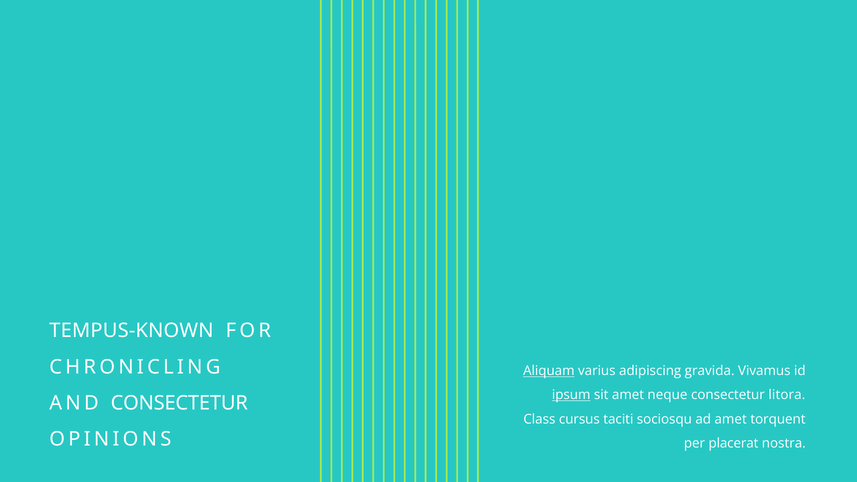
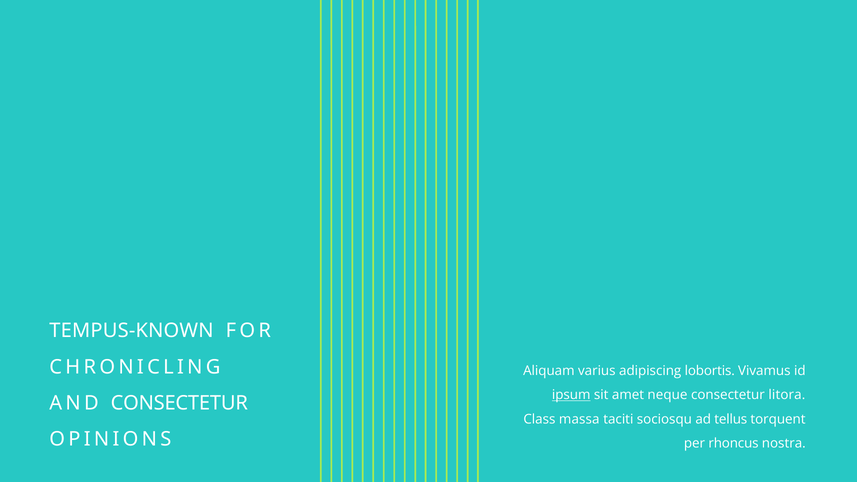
Aliquam underline: present -> none
gravida: gravida -> lobortis
cursus: cursus -> massa
ad amet: amet -> tellus
placerat: placerat -> rhoncus
